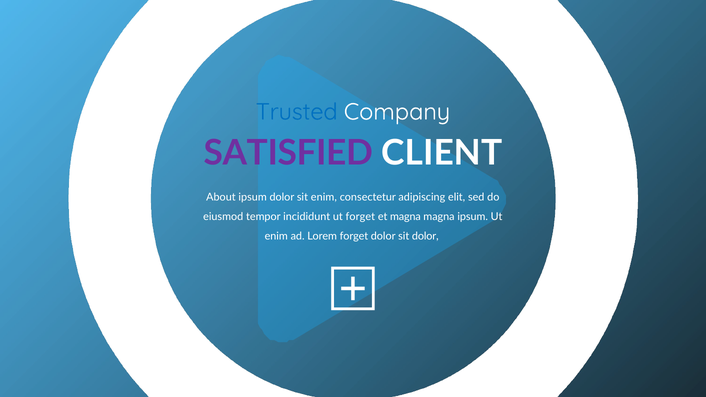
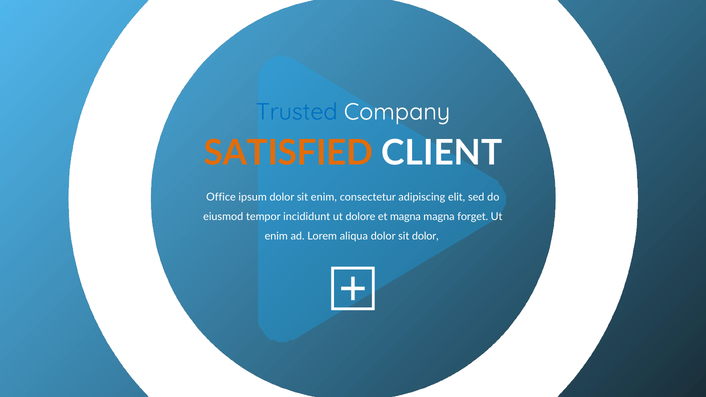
SATISFIED colour: purple -> orange
About: About -> Office
ut forget: forget -> dolore
magna ipsum: ipsum -> forget
Lorem forget: forget -> aliqua
